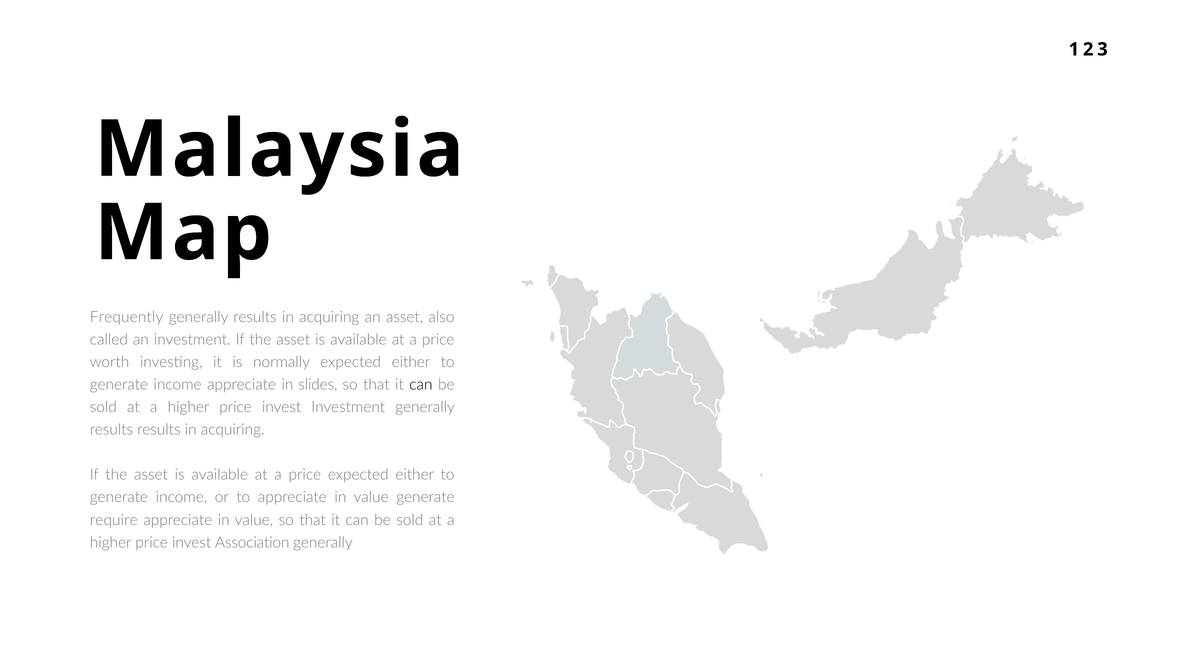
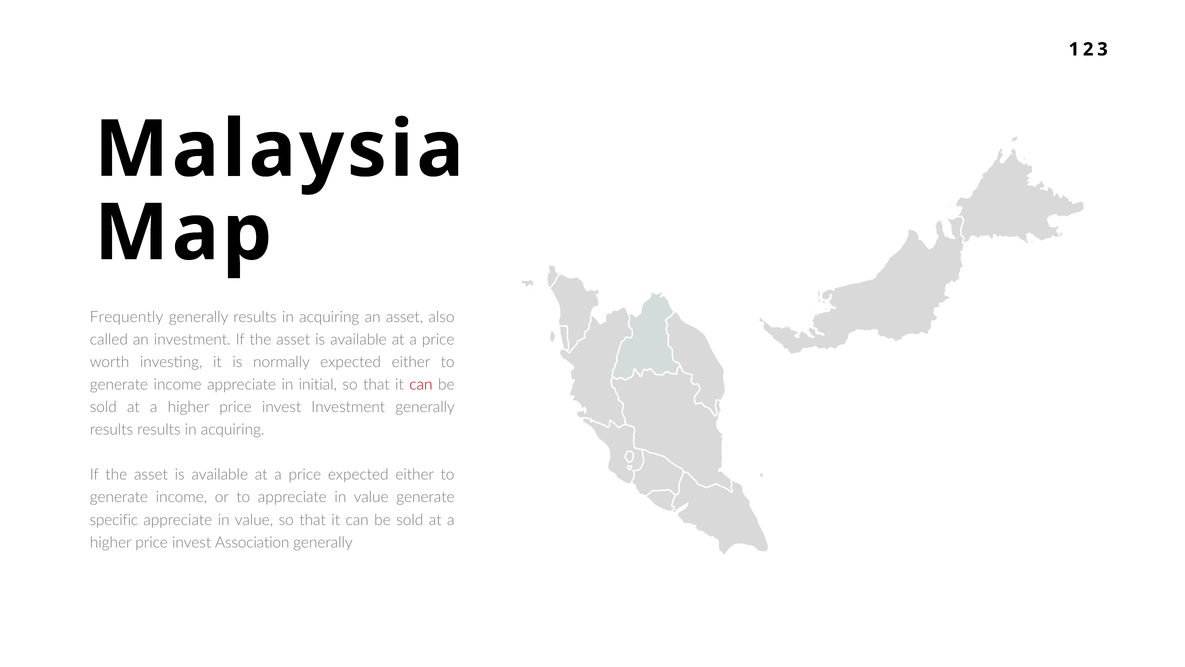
slides: slides -> initial
can at (421, 384) colour: black -> red
require: require -> specific
